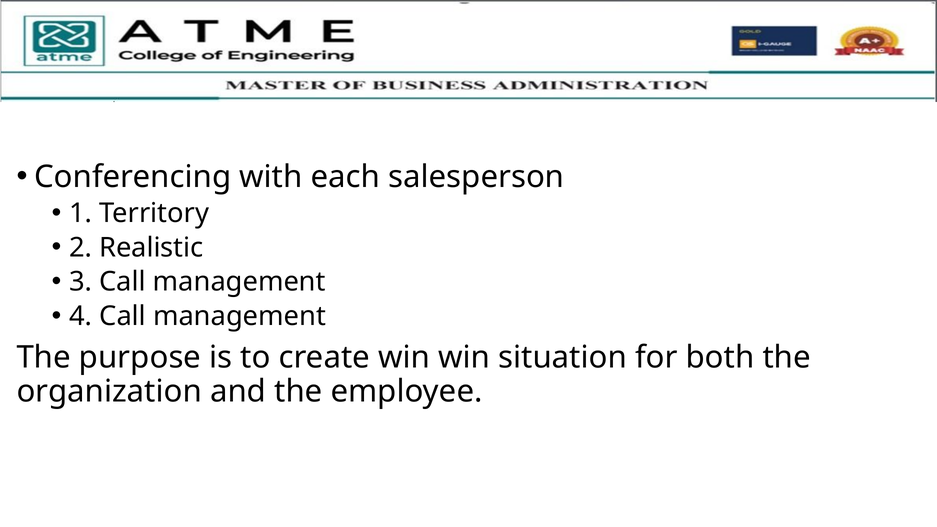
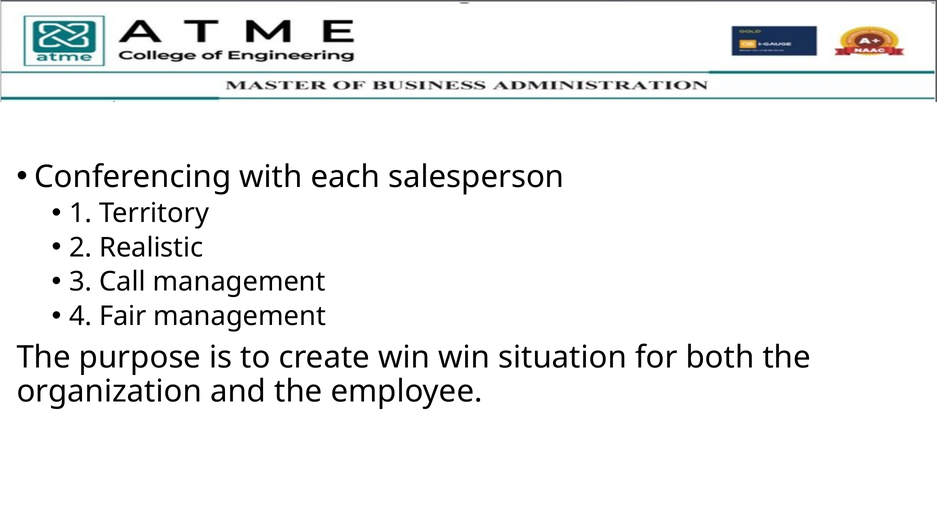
4 Call: Call -> Fair
